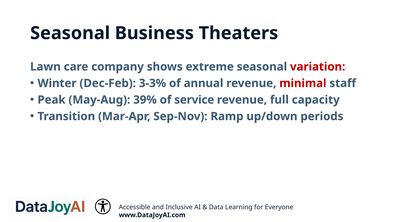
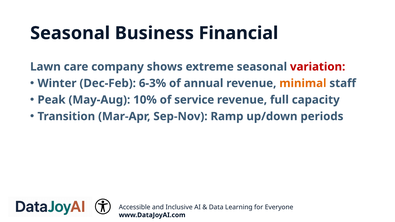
Theaters: Theaters -> Financial
3-3%: 3-3% -> 6-3%
minimal colour: red -> orange
39%: 39% -> 10%
